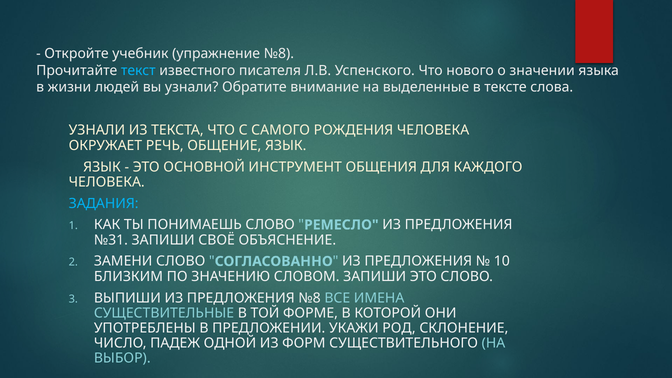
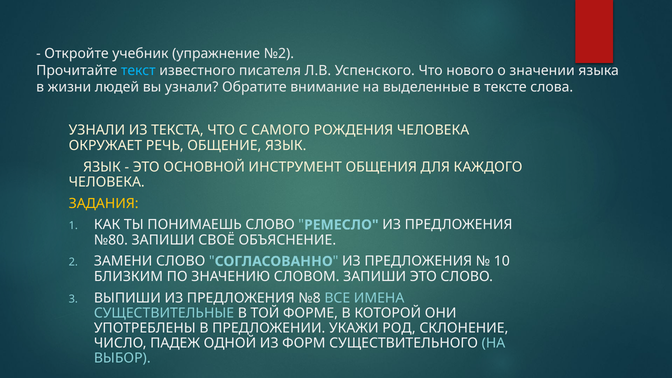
упражнение №8: №8 -> №2
ЗАДАНИЯ colour: light blue -> yellow
№31: №31 -> №80
